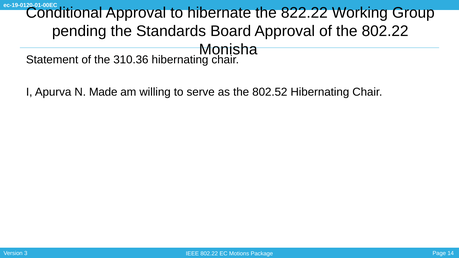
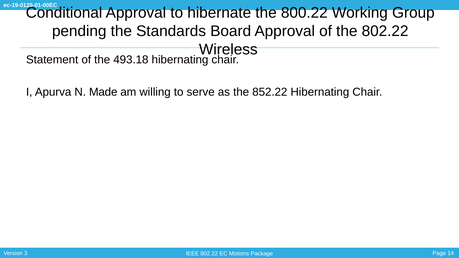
822.22: 822.22 -> 800.22
Monisha: Monisha -> Wireless
310.36: 310.36 -> 493.18
802.52: 802.52 -> 852.22
